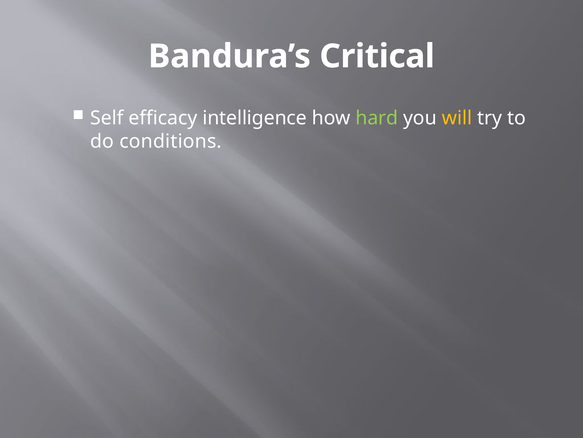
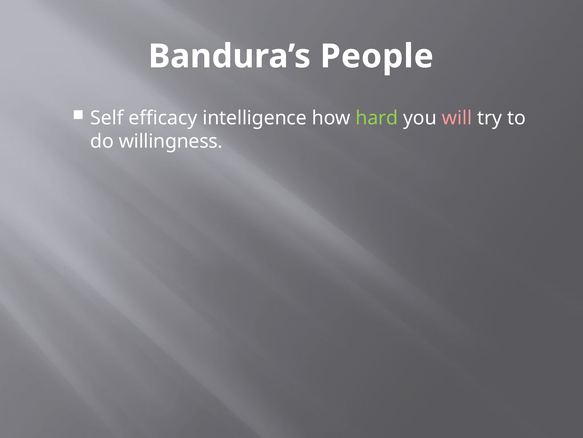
Critical: Critical -> People
will colour: yellow -> pink
conditions: conditions -> willingness
